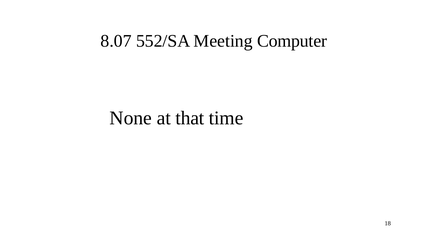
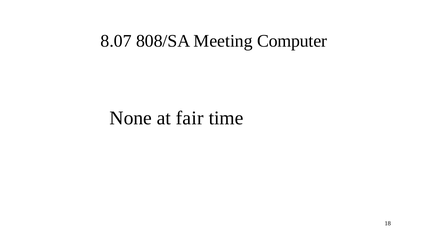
552/SA: 552/SA -> 808/SA
that: that -> fair
